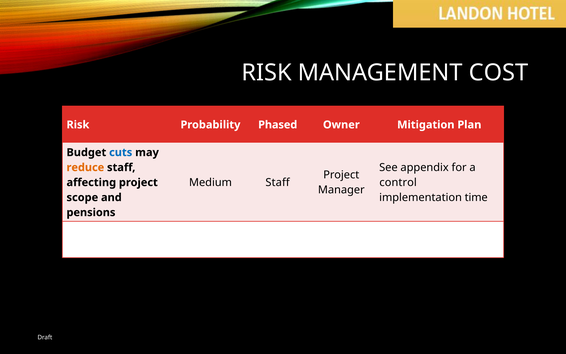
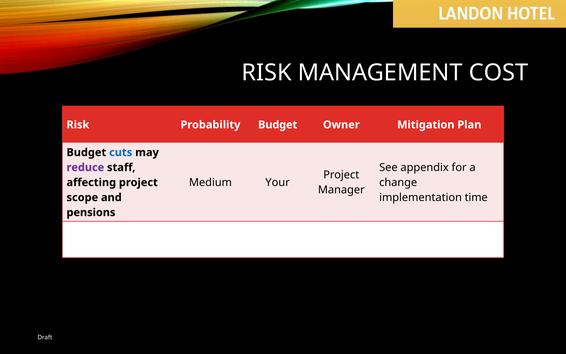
Probability Phased: Phased -> Budget
reduce colour: orange -> purple
Medium Staff: Staff -> Your
control: control -> change
